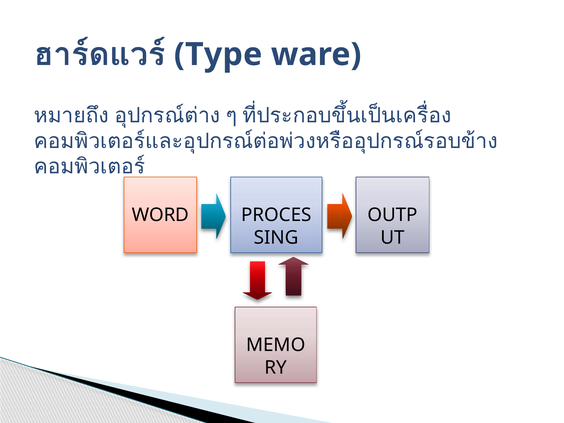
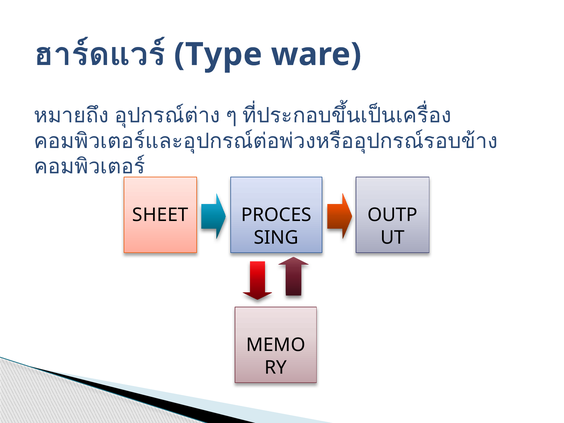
WORD: WORD -> SHEET
